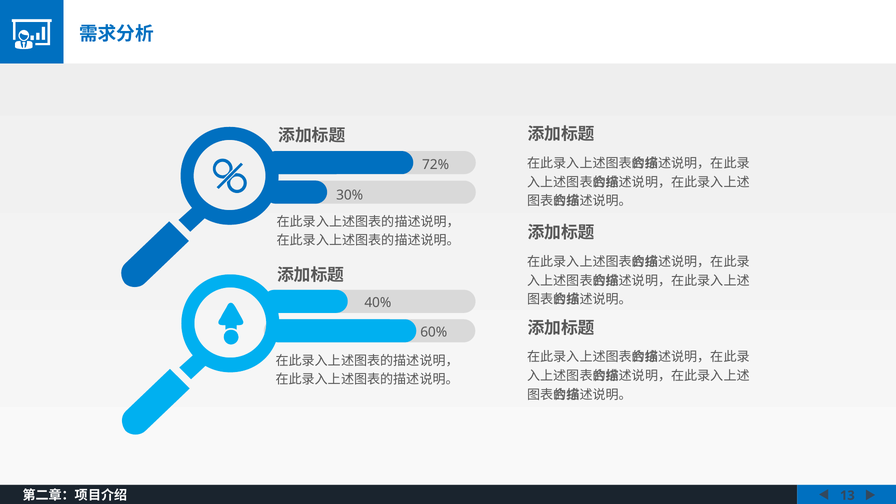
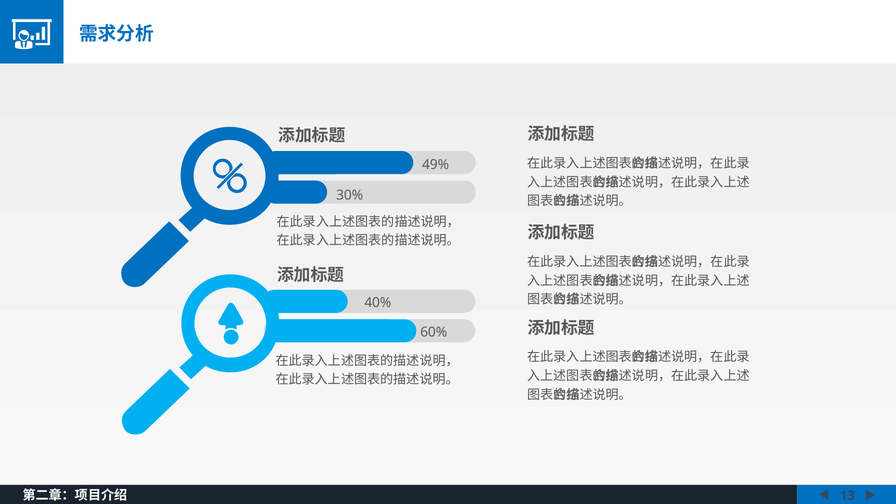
72%: 72% -> 49%
